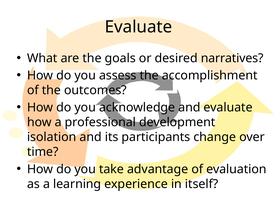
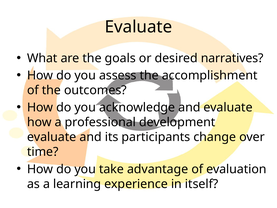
isolation at (52, 137): isolation -> evaluate
